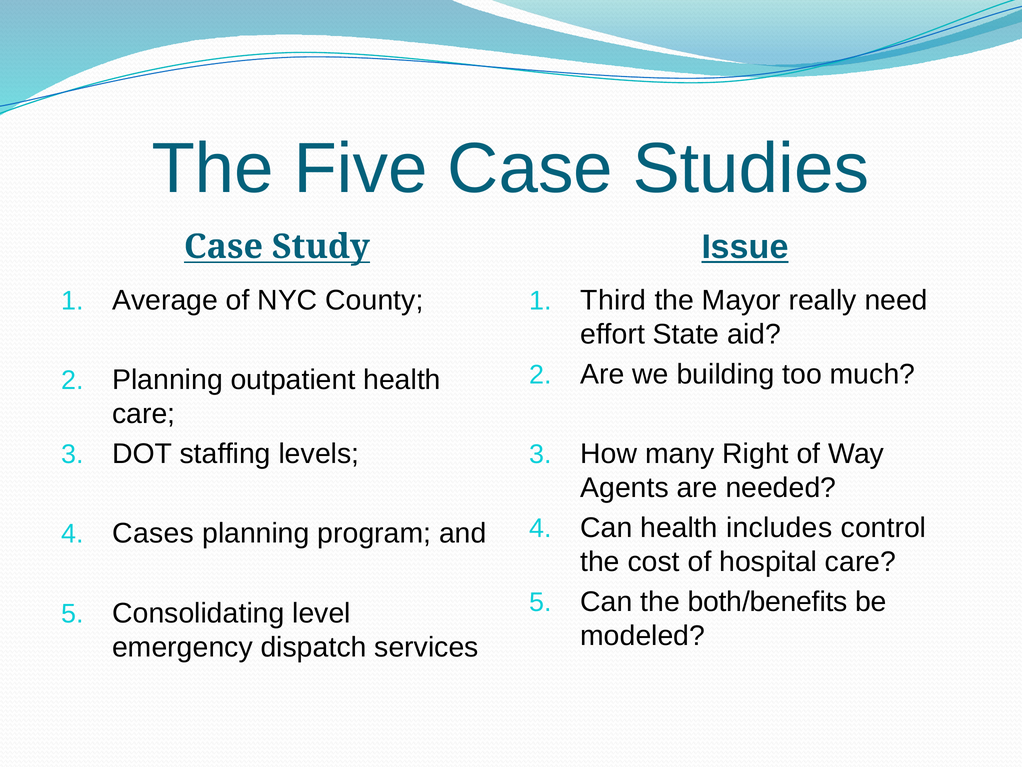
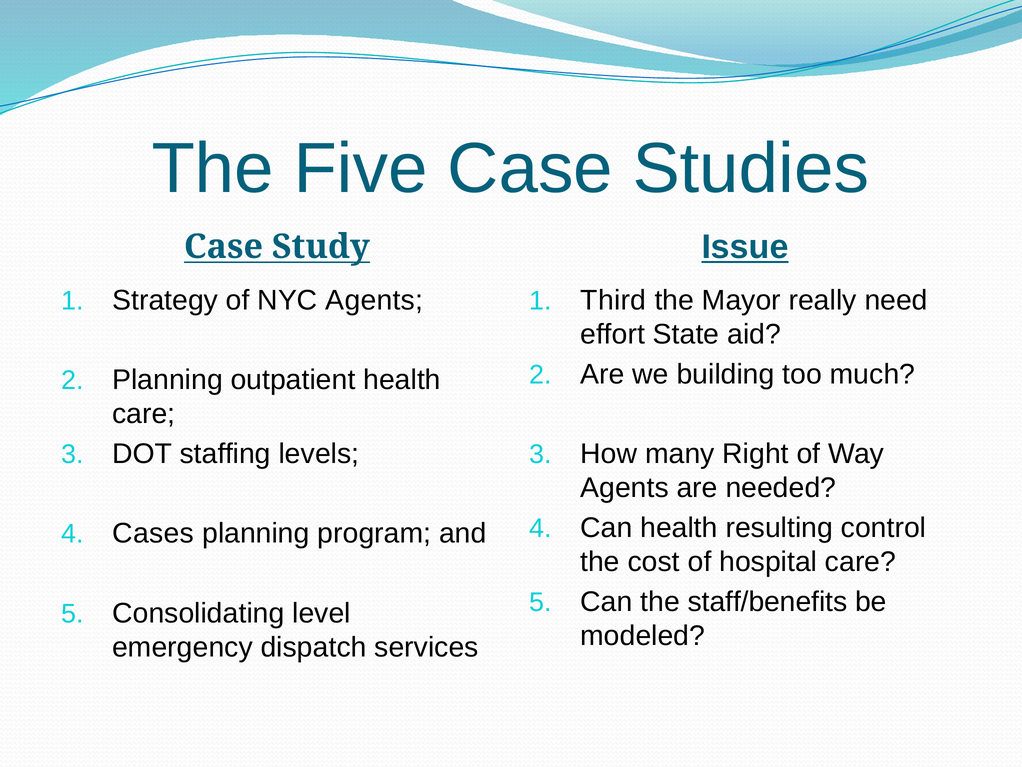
Average: Average -> Strategy
NYC County: County -> Agents
includes: includes -> resulting
both/benefits: both/benefits -> staff/benefits
